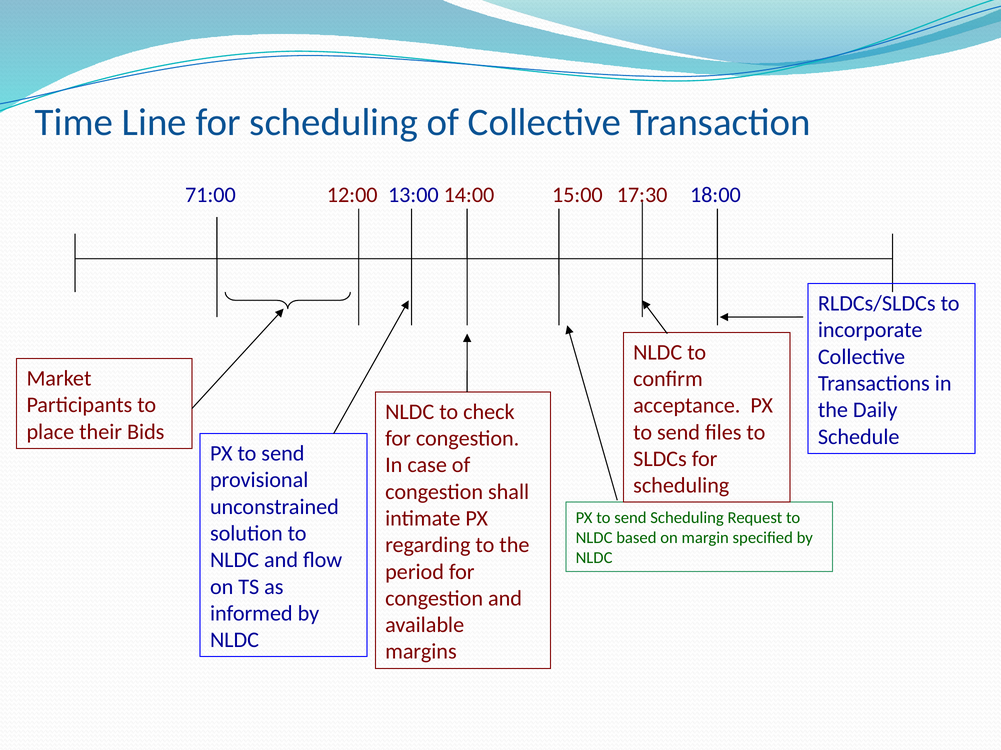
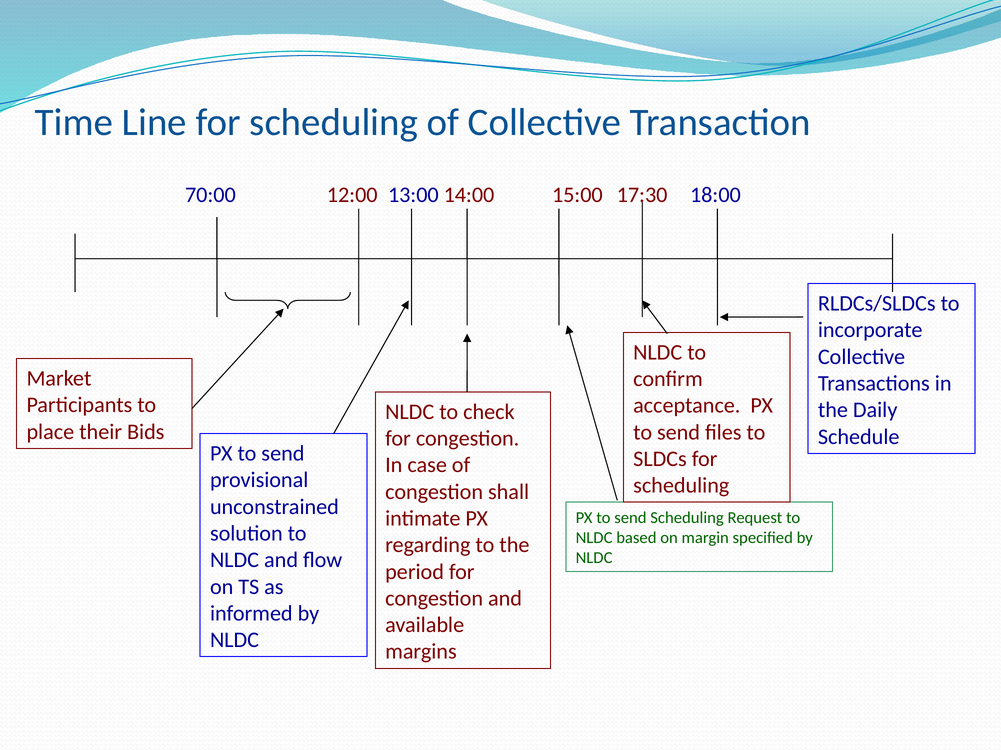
71:00: 71:00 -> 70:00
